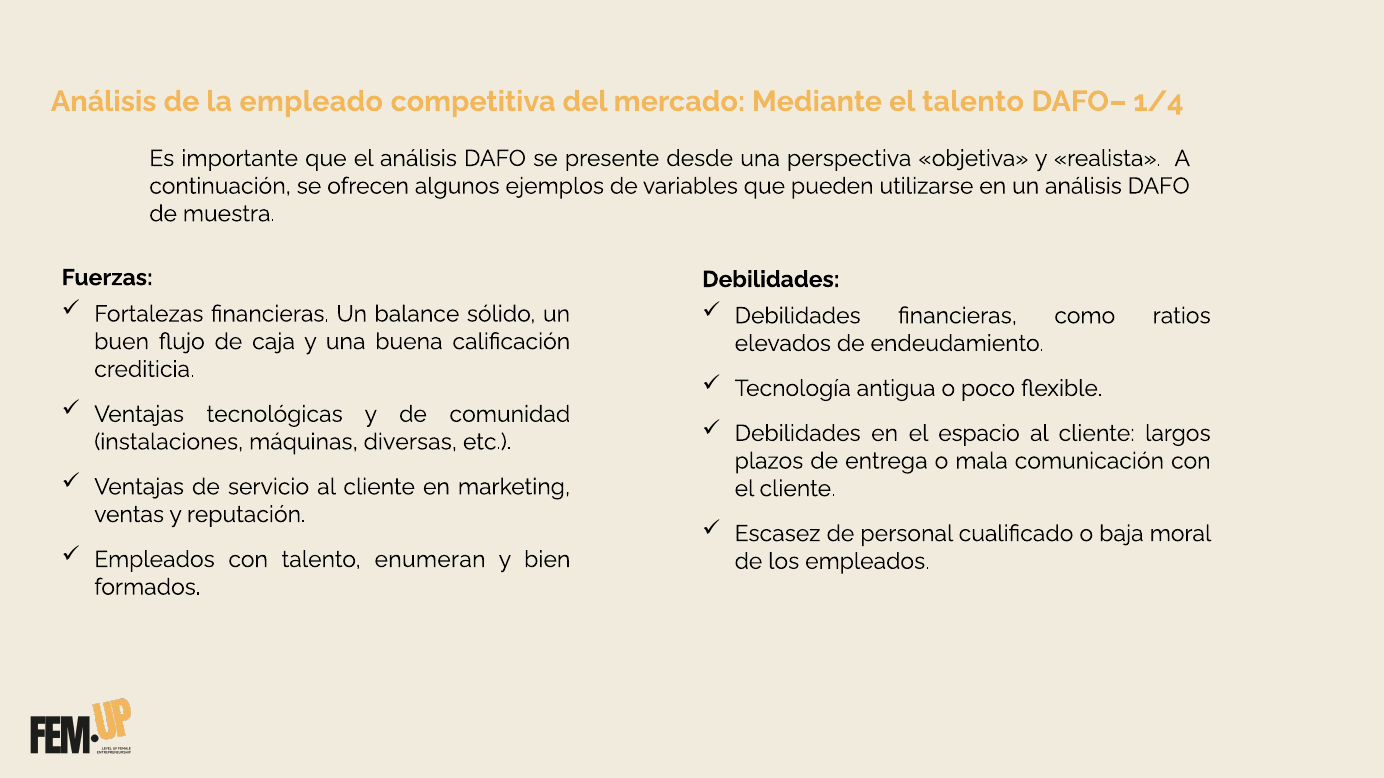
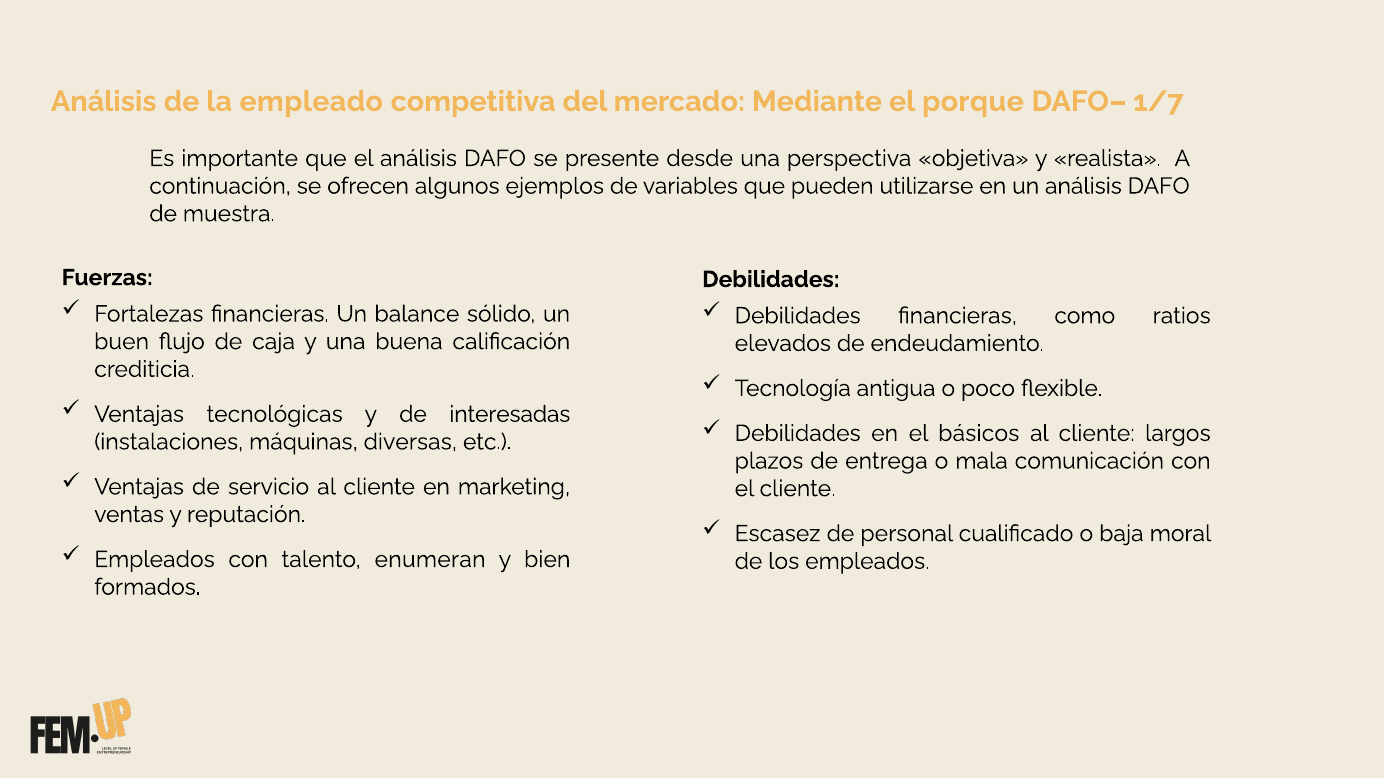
el talento: talento -> porque
1/4: 1/4 -> 1/7
comunidad: comunidad -> interesadas
espacio: espacio -> básicos
